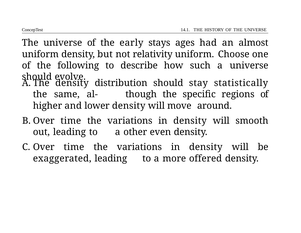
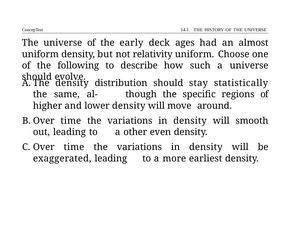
stays: stays -> deck
offered: offered -> earliest
